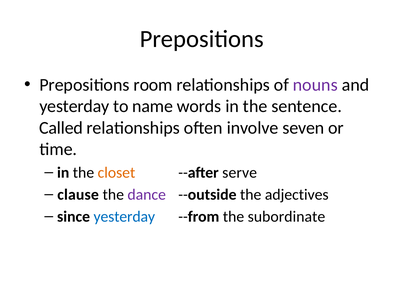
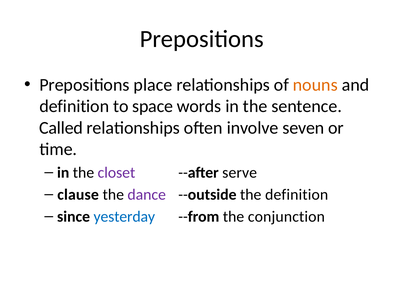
room: room -> place
nouns colour: purple -> orange
yesterday at (74, 106): yesterday -> definition
name: name -> space
closet colour: orange -> purple
the adjectives: adjectives -> definition
subordinate: subordinate -> conjunction
